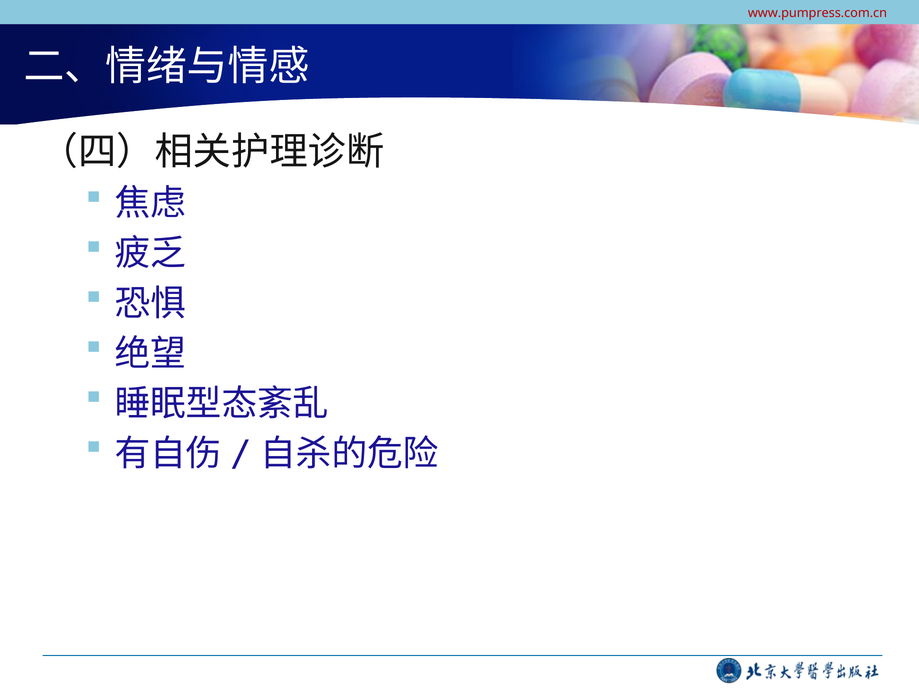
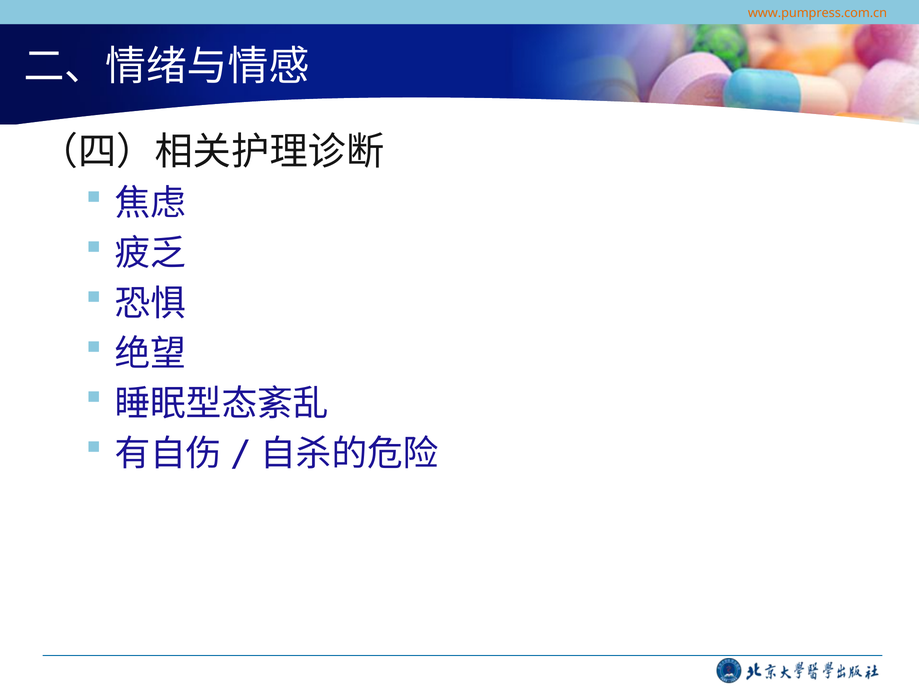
www.pumpress.com.cn colour: red -> orange
